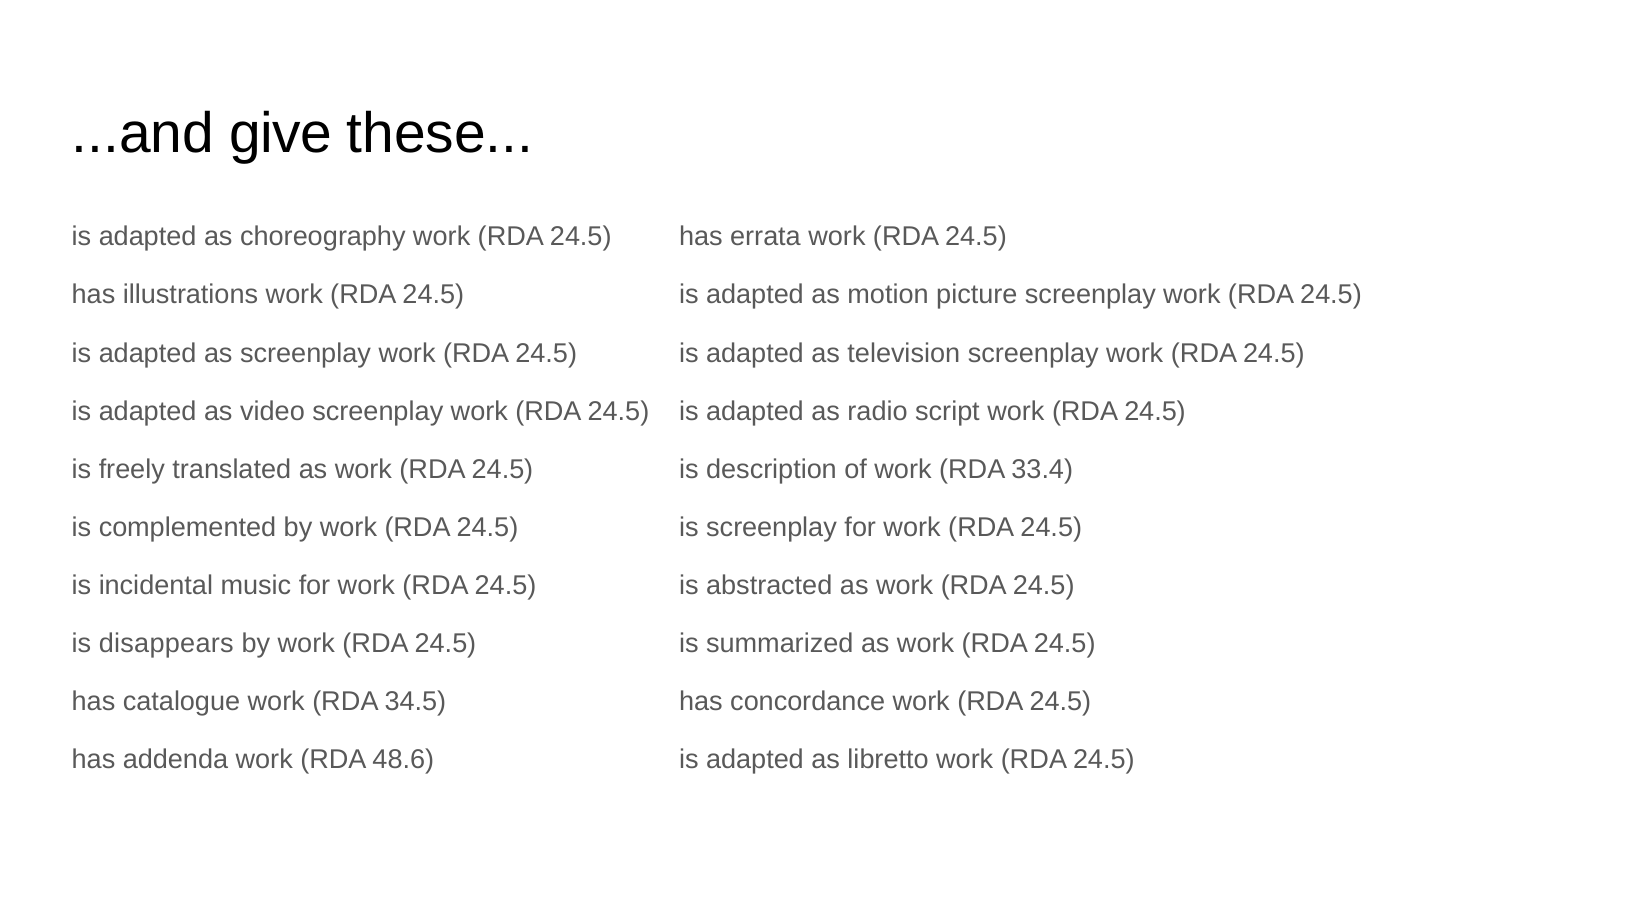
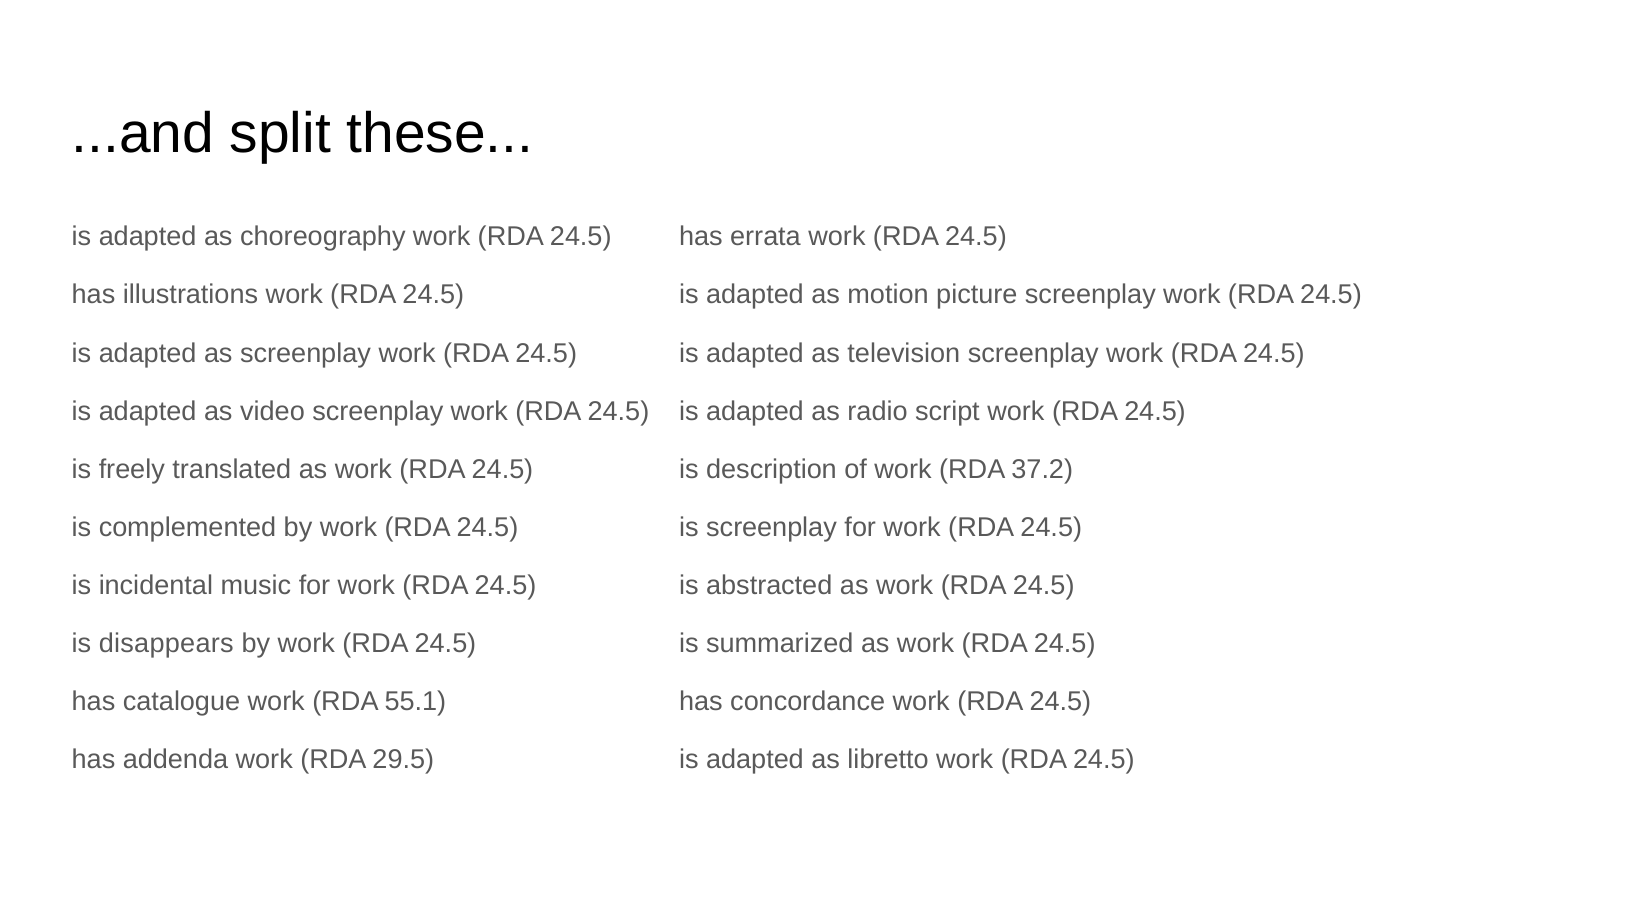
give: give -> split
33.4: 33.4 -> 37.2
34.5: 34.5 -> 55.1
48.6: 48.6 -> 29.5
